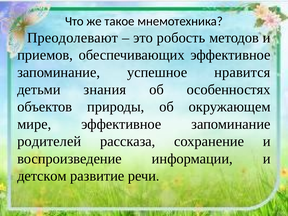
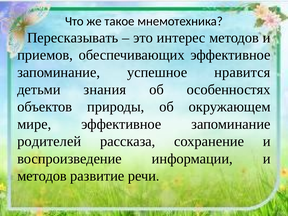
Преодолевают: Преодолевают -> Пересказывать
робость: робость -> интерес
детском at (42, 176): детском -> методов
